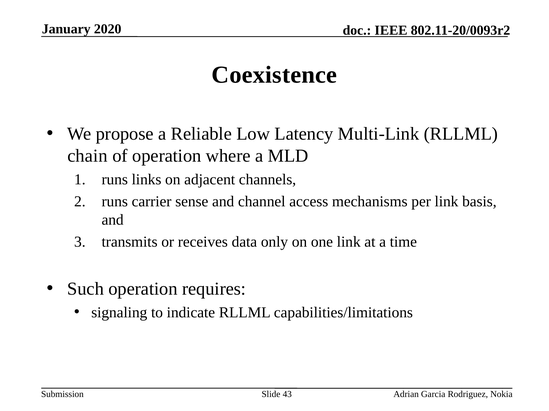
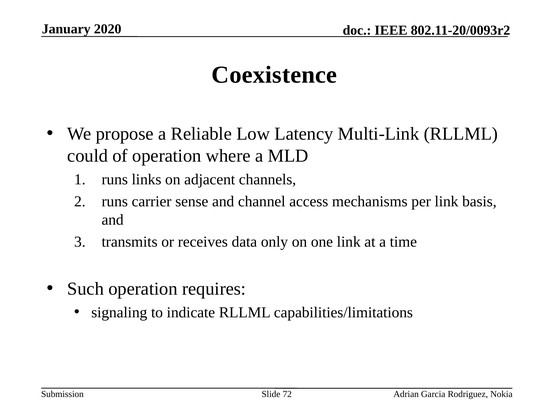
chain: chain -> could
43: 43 -> 72
